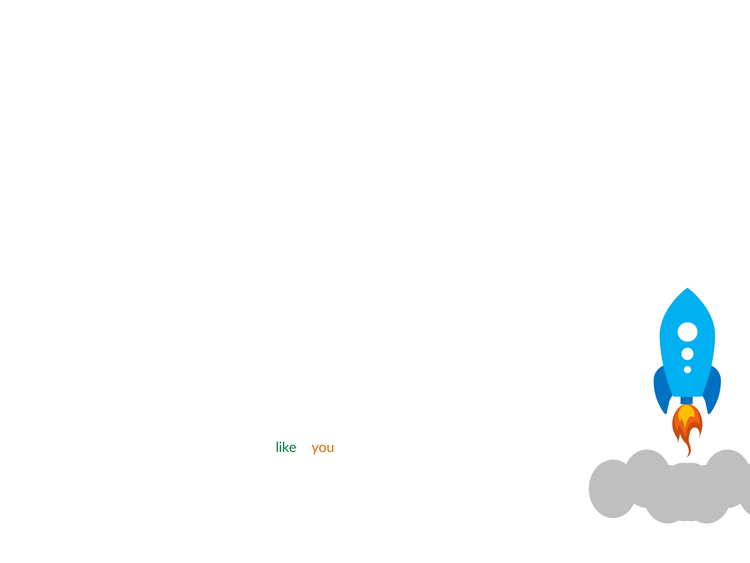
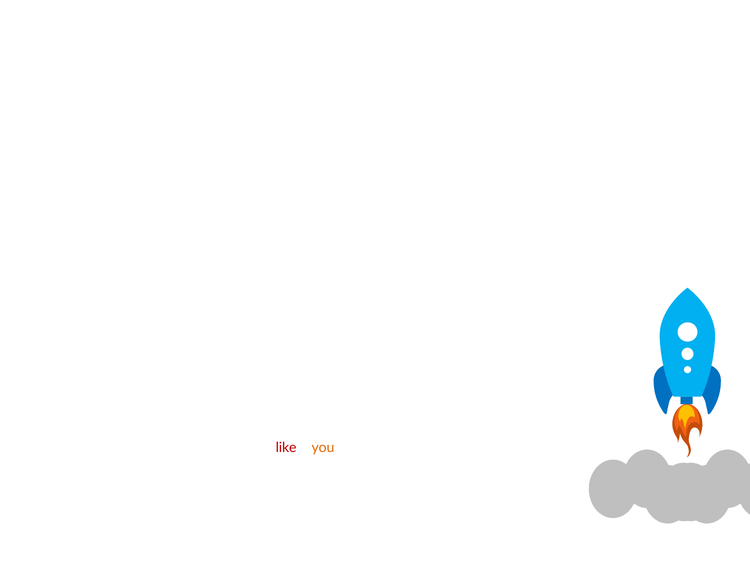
like colour: green -> red
